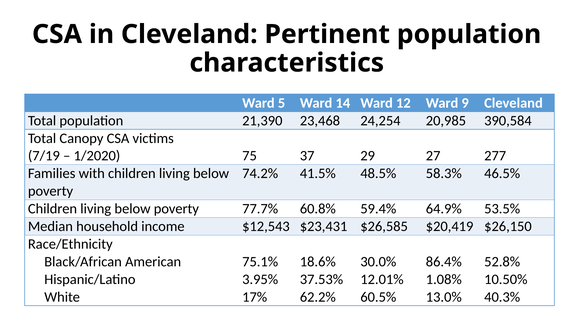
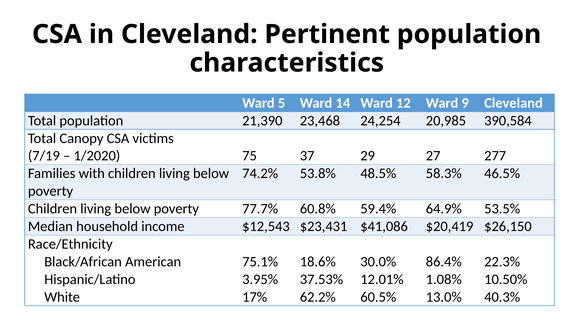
41.5%: 41.5% -> 53.8%
$26,585: $26,585 -> $41,086
52.8%: 52.8% -> 22.3%
